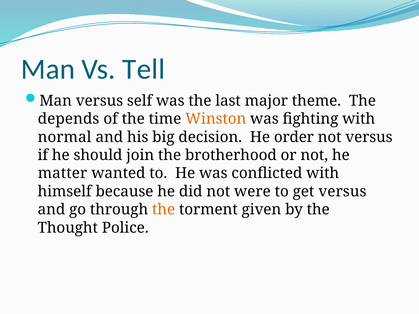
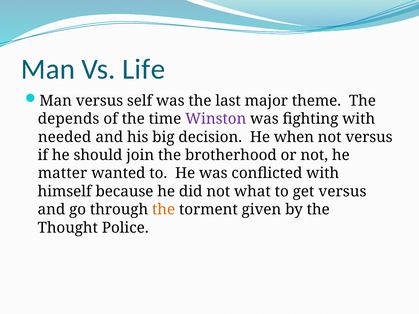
Tell: Tell -> Life
Winston colour: orange -> purple
normal: normal -> needed
order: order -> when
were: were -> what
